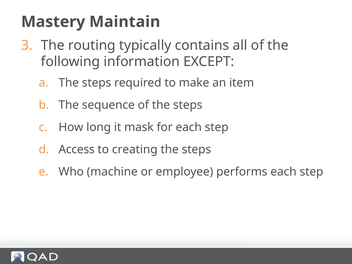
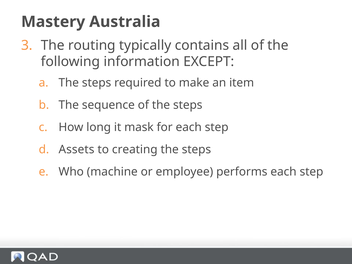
Maintain: Maintain -> Australia
Access: Access -> Assets
